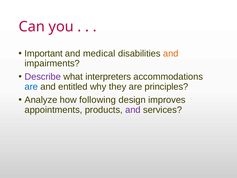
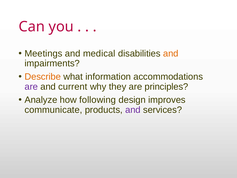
Important: Important -> Meetings
Describe colour: purple -> orange
interpreters: interpreters -> information
are at (31, 87) colour: blue -> purple
entitled: entitled -> current
appointments: appointments -> communicate
